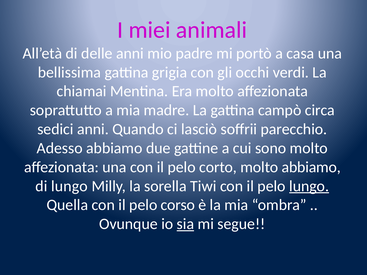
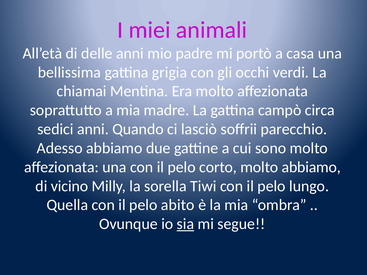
di lungo: lungo -> vicino
lungo at (309, 186) underline: present -> none
corso: corso -> abito
